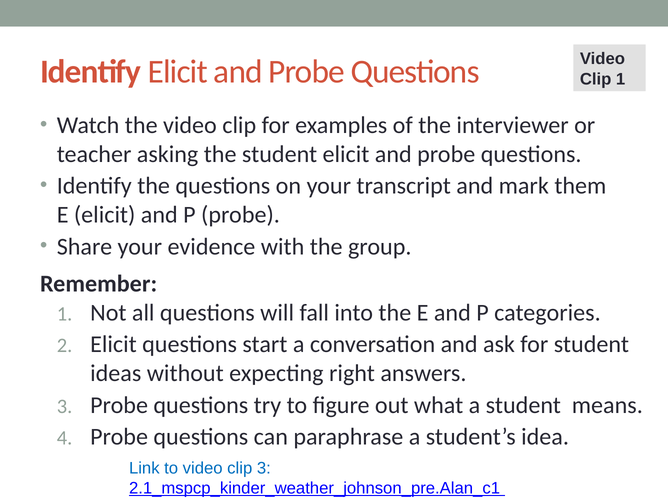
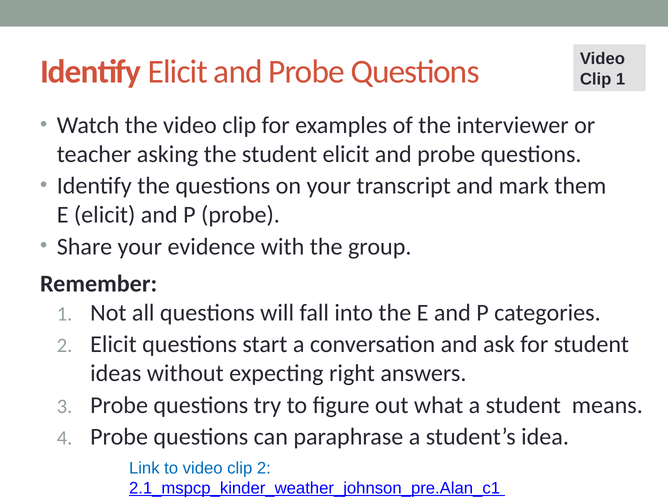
clip 3: 3 -> 2
